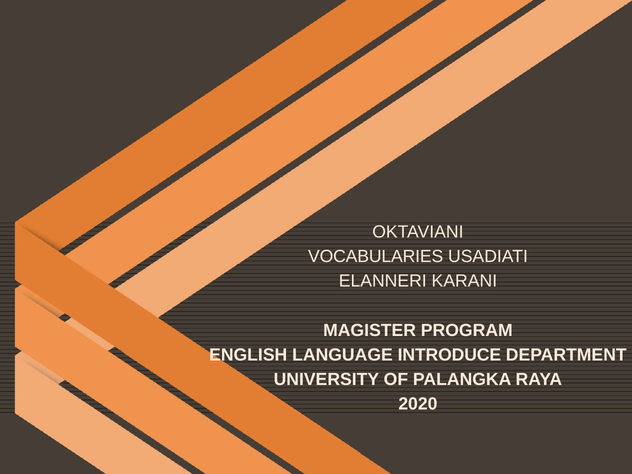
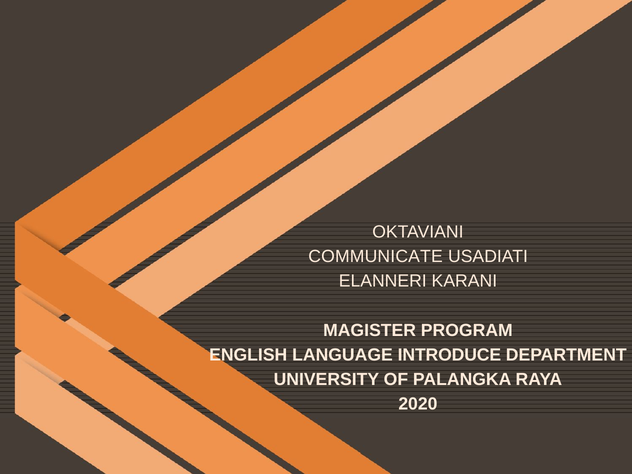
VOCABULARIES: VOCABULARIES -> COMMUNICATE
